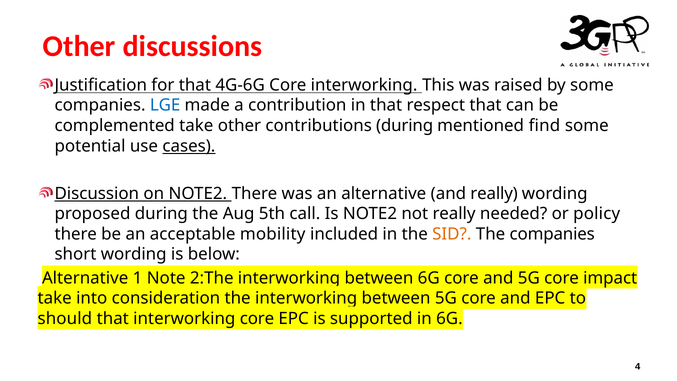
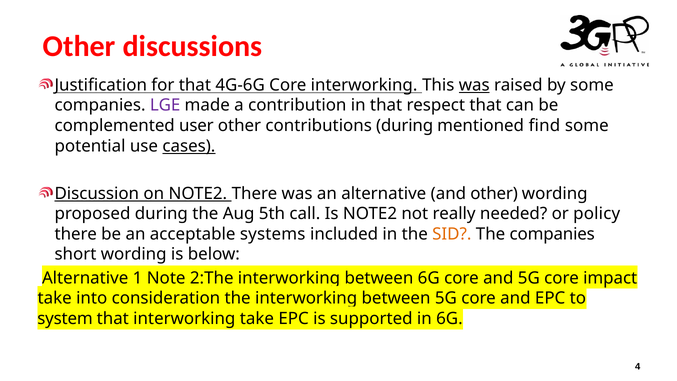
was at (474, 85) underline: none -> present
LGE colour: blue -> purple
complemented take: take -> user
and really: really -> other
mobility: mobility -> systems
should: should -> system
interworking core: core -> take
